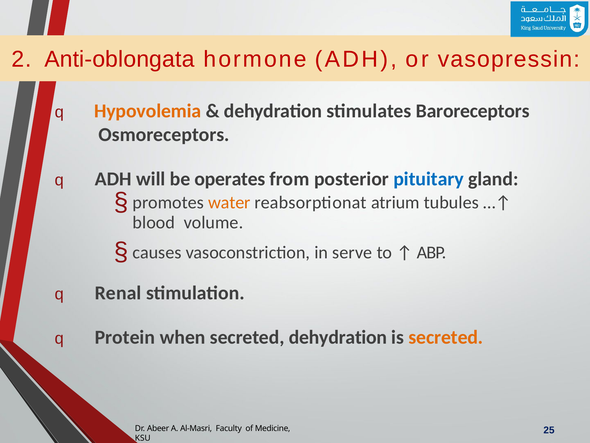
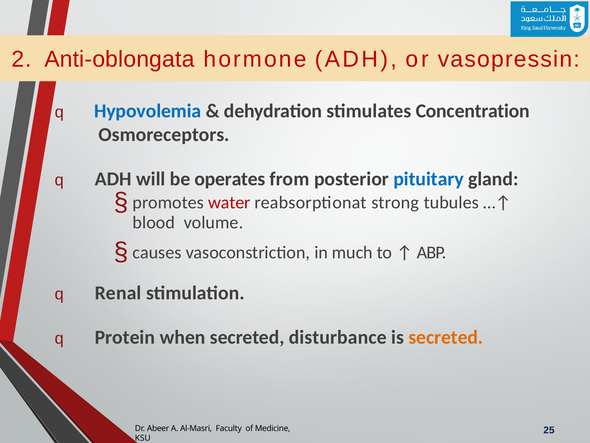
Hypovolemia colour: orange -> blue
Baroreceptors: Baroreceptors -> Concentration
water colour: orange -> red
atrium: atrium -> strong
serve: serve -> much
secreted dehydration: dehydration -> disturbance
